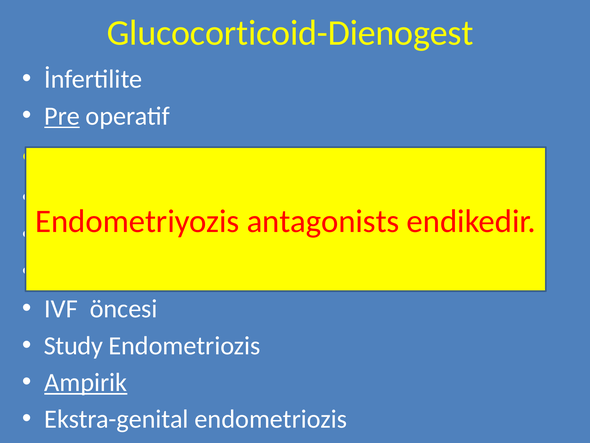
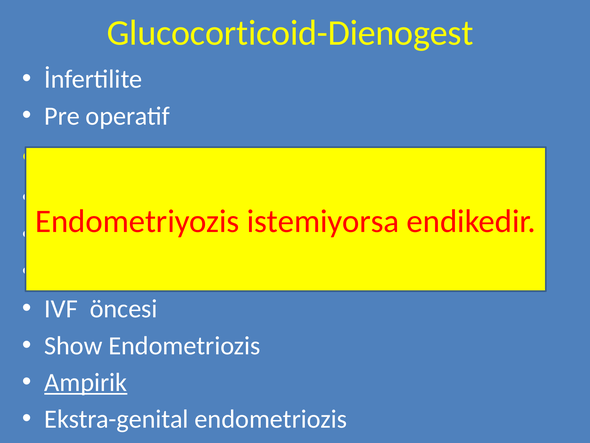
Pre underline: present -> none
antagonists: antagonists -> istemiyorsa
Study: Study -> Show
